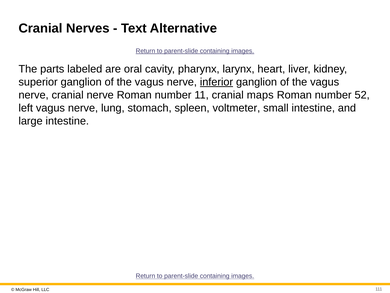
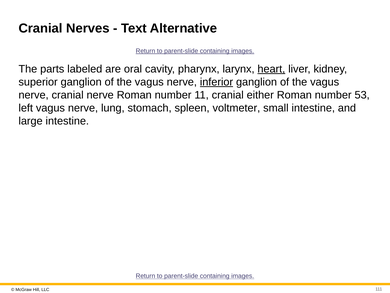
heart underline: none -> present
maps: maps -> either
52: 52 -> 53
